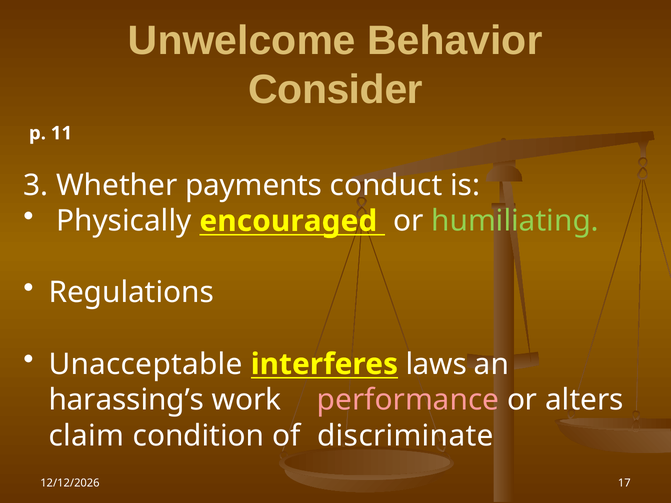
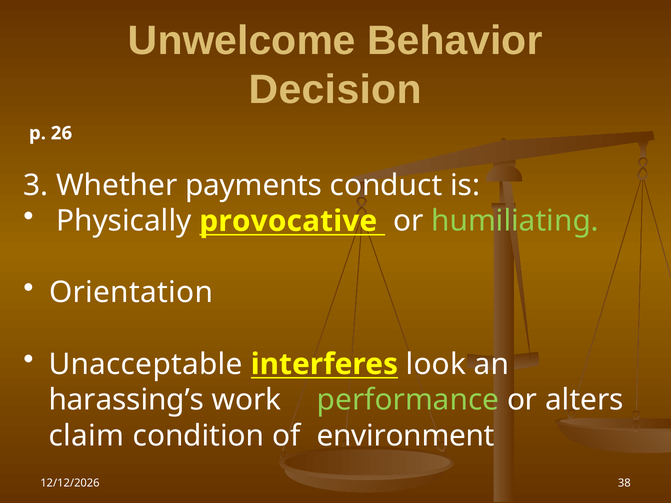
Consider: Consider -> Decision
11: 11 -> 26
encouraged: encouraged -> provocative
Regulations: Regulations -> Orientation
laws: laws -> look
performance colour: pink -> light green
discriminate: discriminate -> environment
17: 17 -> 38
